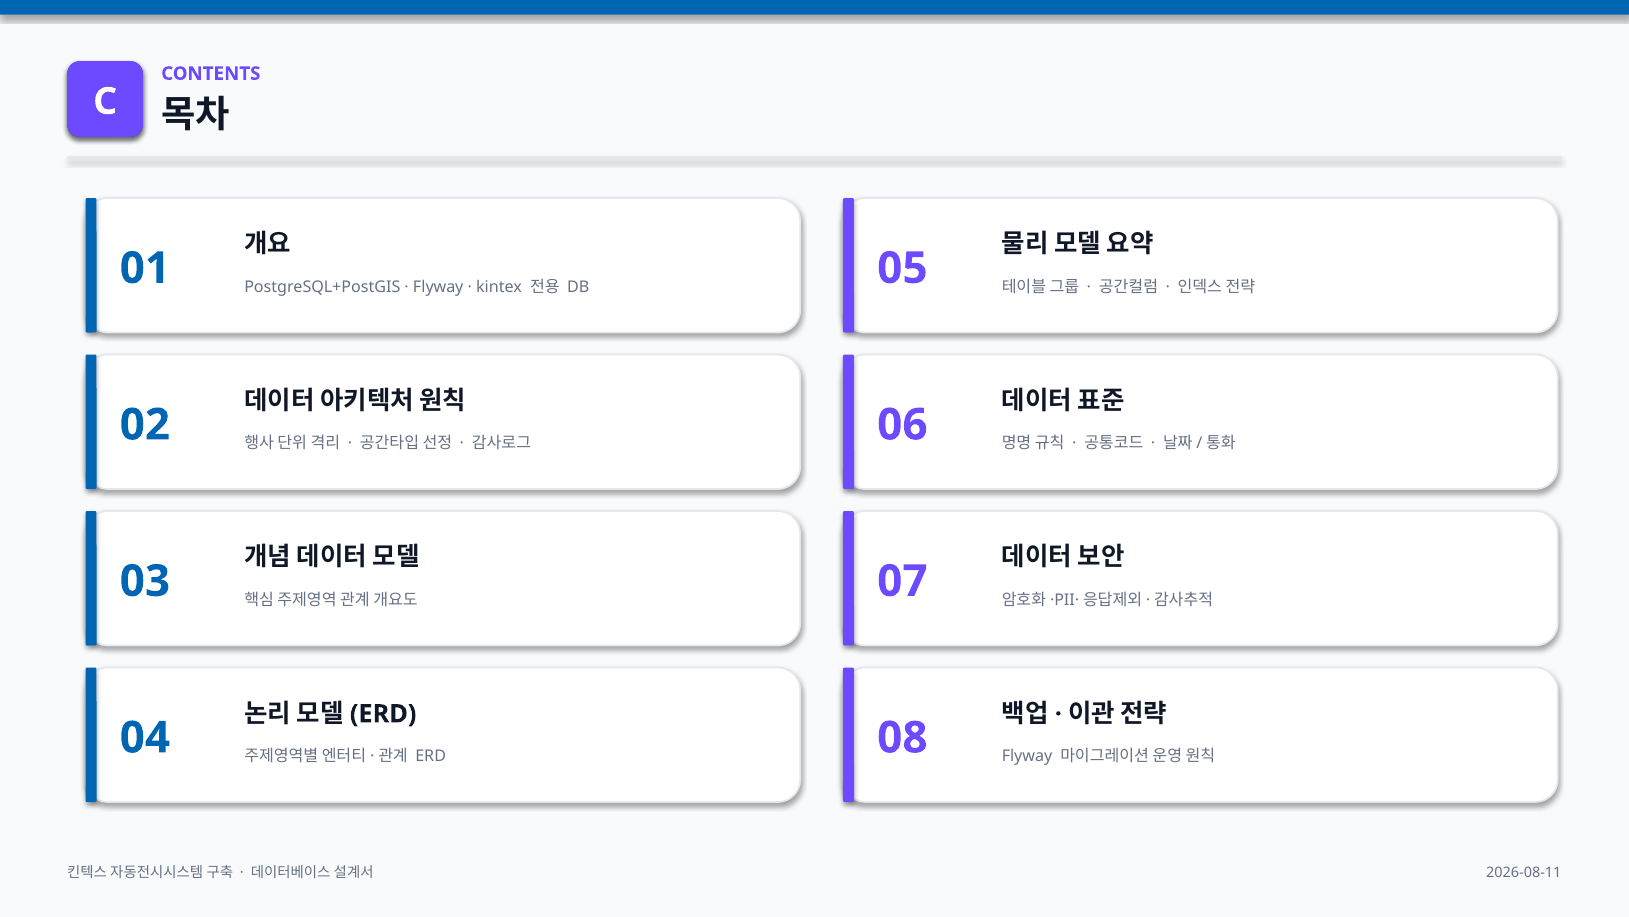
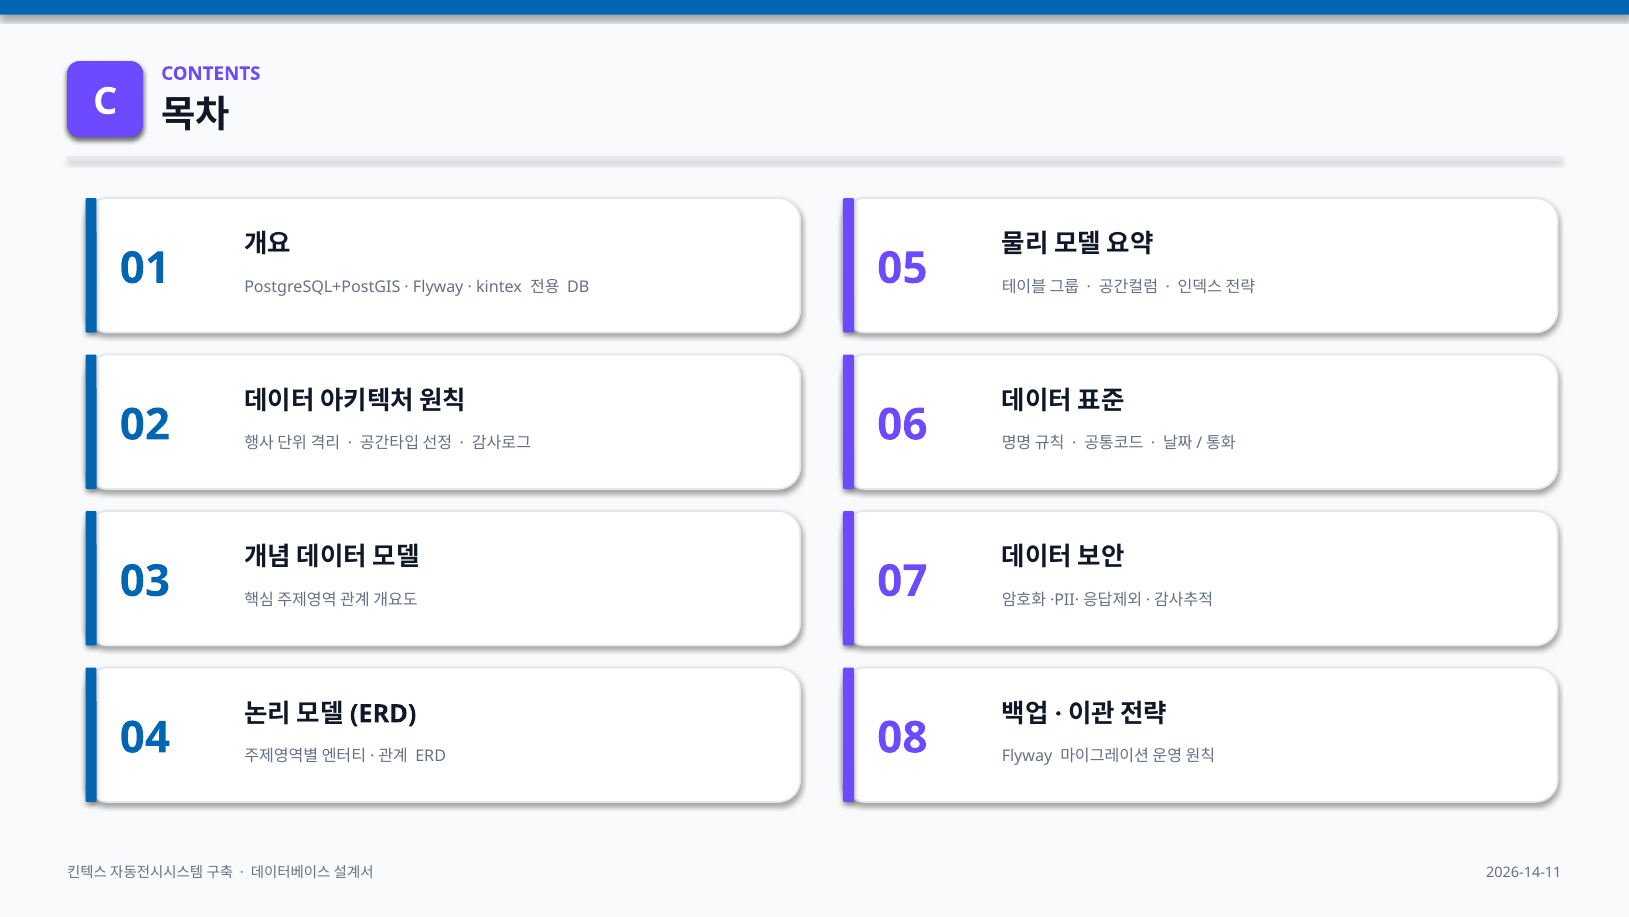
2026-08-11: 2026-08-11 -> 2026-14-11
